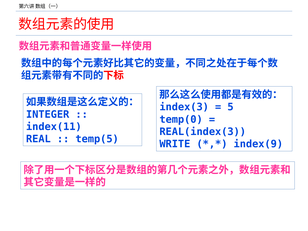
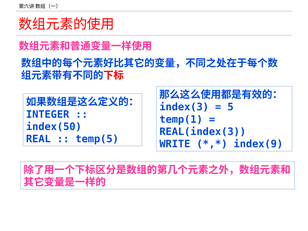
temp(0: temp(0 -> temp(1
index(11: index(11 -> index(50
